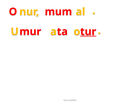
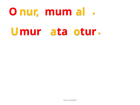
tur underline: present -> none
